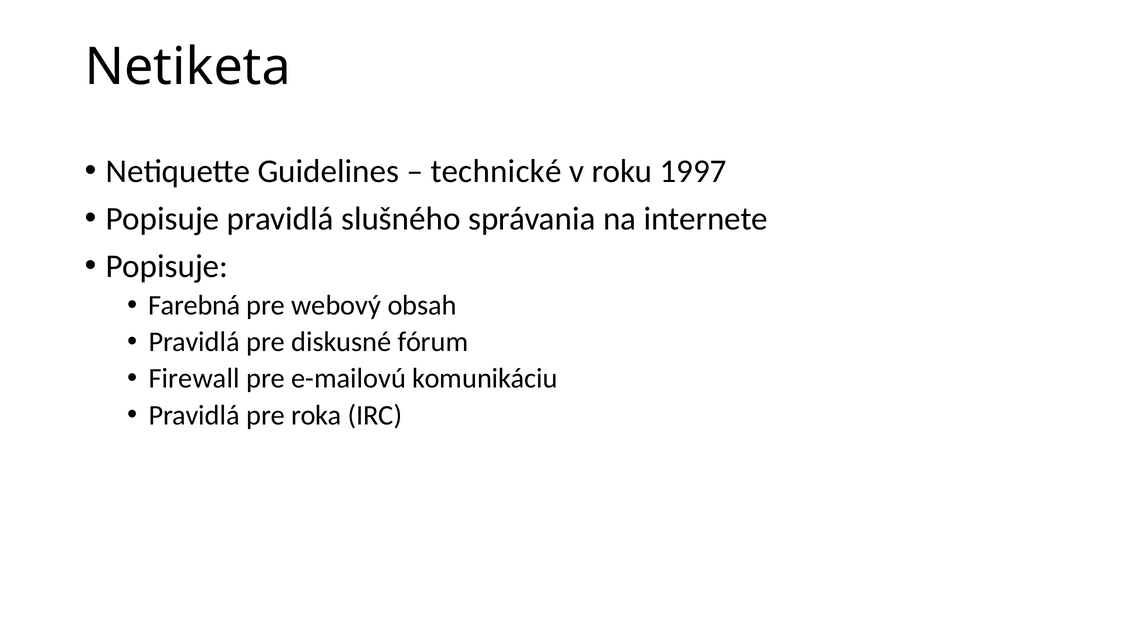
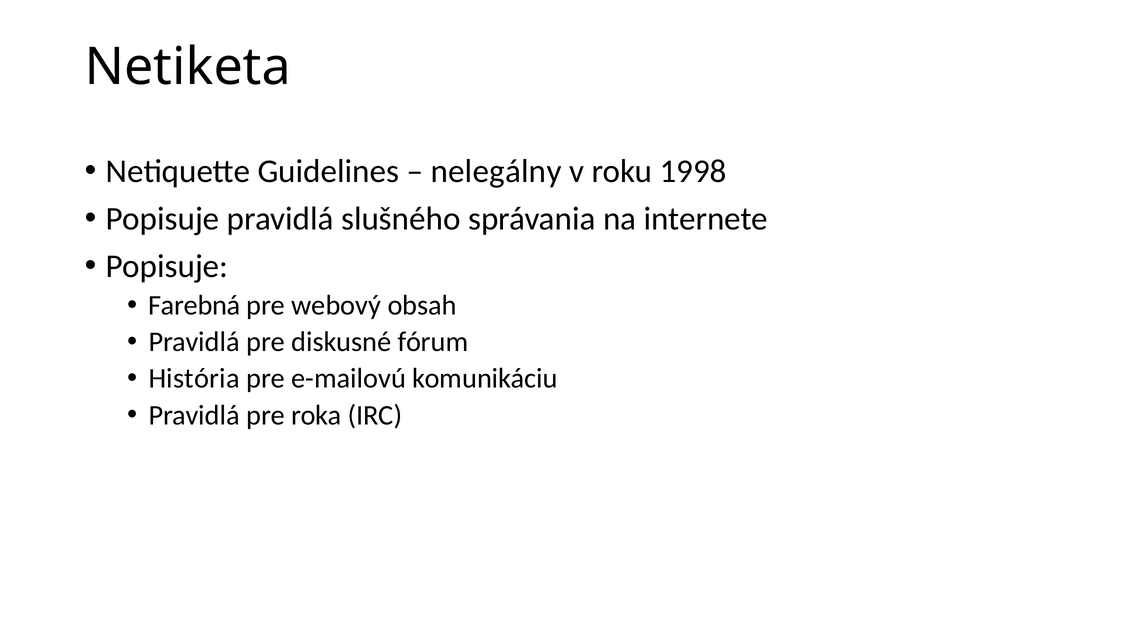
technické: technické -> nelegálny
1997: 1997 -> 1998
Firewall: Firewall -> História
